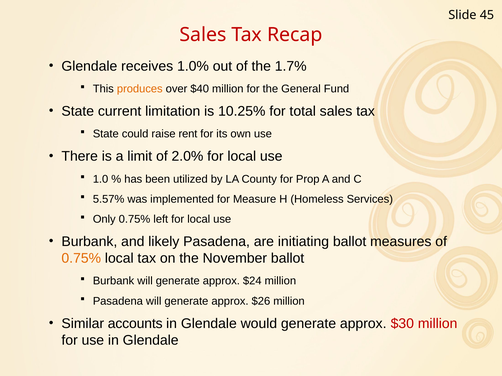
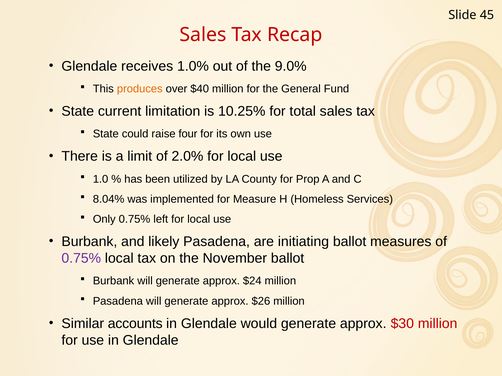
1.7%: 1.7% -> 9.0%
rent: rent -> four
5.57%: 5.57% -> 8.04%
0.75% at (81, 259) colour: orange -> purple
